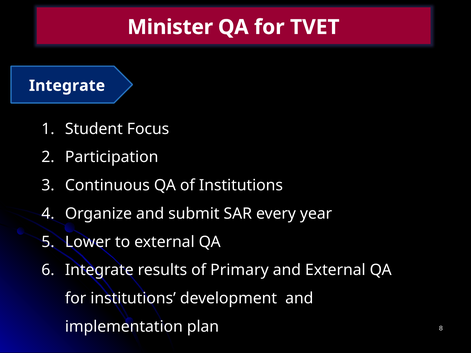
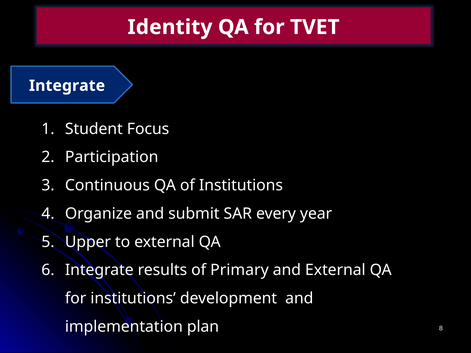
Minister: Minister -> Identity
Lower: Lower -> Upper
